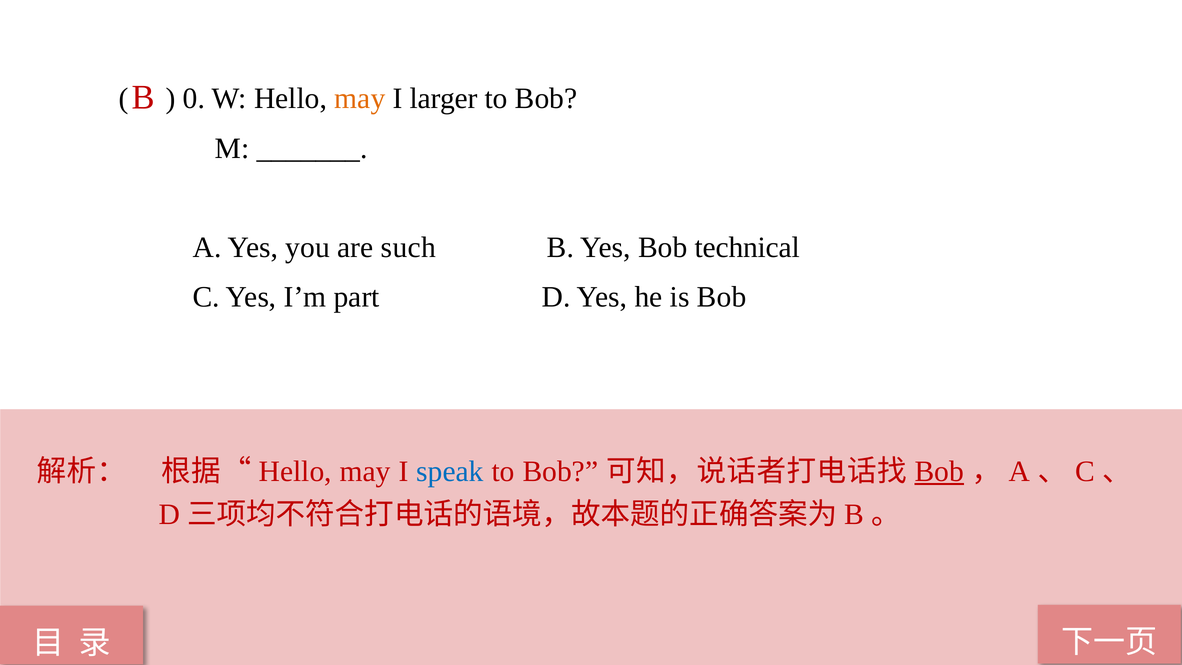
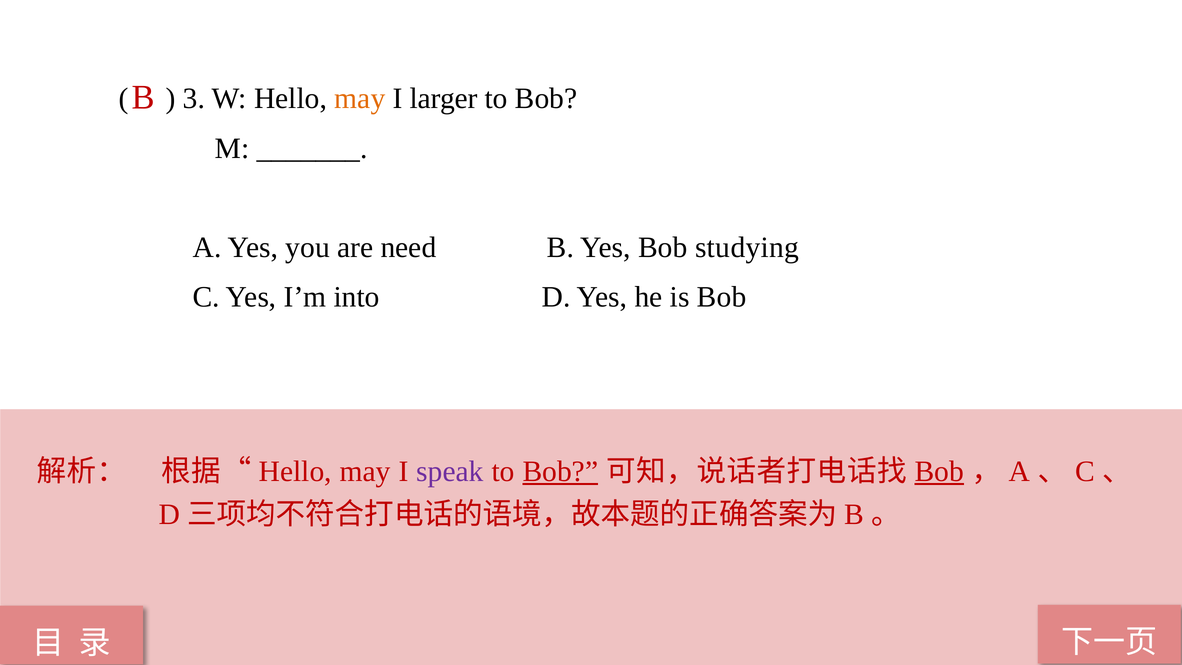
0: 0 -> 3
such: such -> need
technical: technical -> studying
part: part -> into
speak colour: blue -> purple
Bob at (560, 471) underline: none -> present
